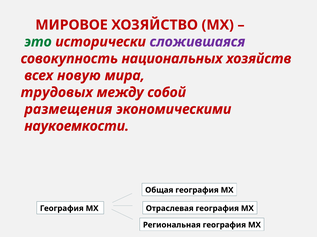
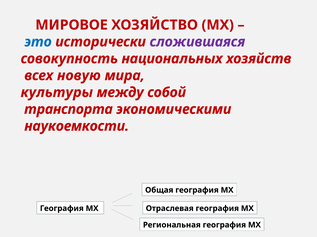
это colour: green -> blue
трудовых: трудовых -> культуры
размещения: размещения -> транспорта
